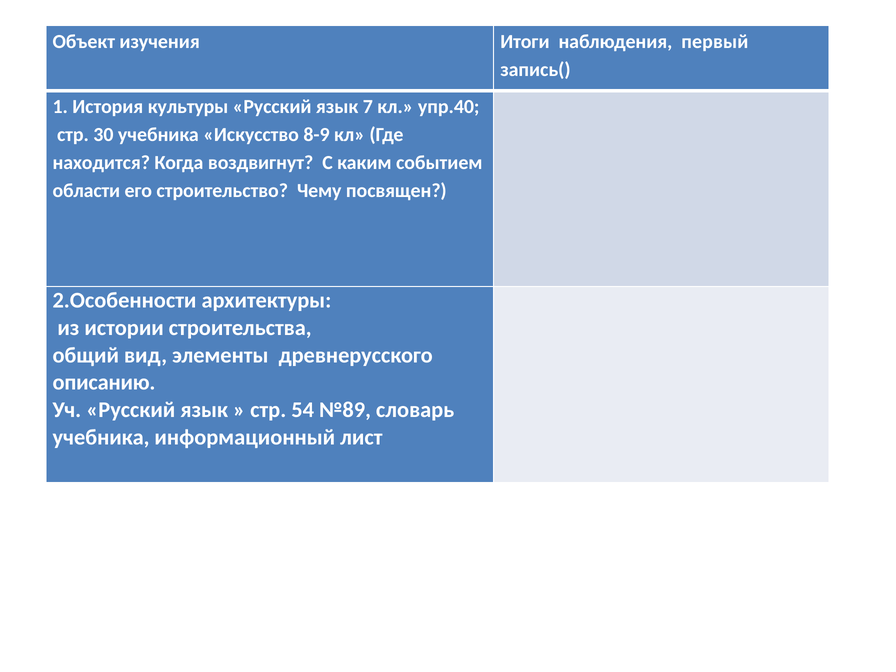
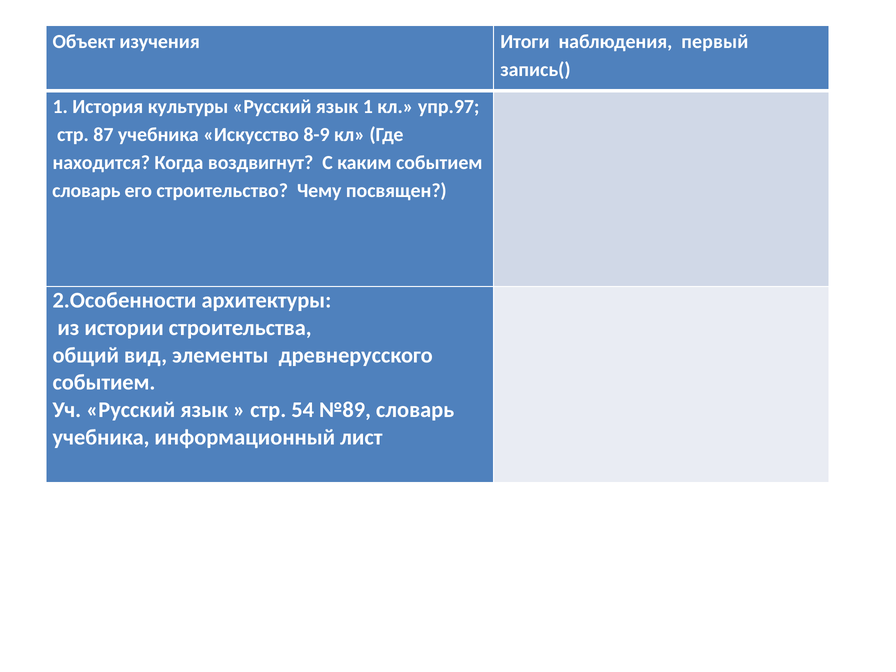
язык 7: 7 -> 1
упр.40: упр.40 -> упр.97
30: 30 -> 87
области at (86, 191): области -> словарь
описанию at (104, 383): описанию -> событием
